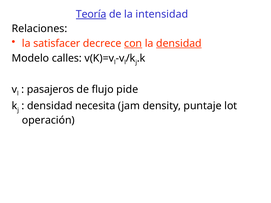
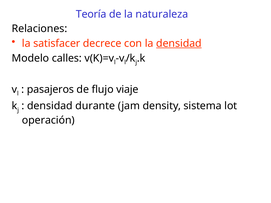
Teoría underline: present -> none
intensidad: intensidad -> naturaleza
con underline: present -> none
pide: pide -> viaje
necesita: necesita -> durante
puntaje: puntaje -> sistema
